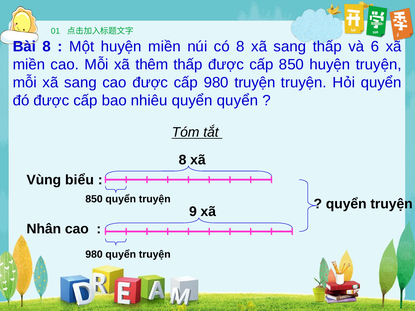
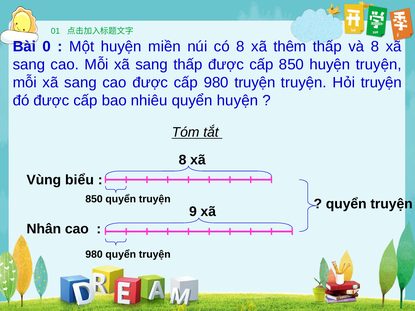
Bài 8: 8 -> 0
8 xã sang: sang -> thêm
và 6: 6 -> 8
miền at (29, 65): miền -> sang
cao Mỗi xã thêm: thêm -> sang
Hỏi quyển: quyển -> truyện
quyển quyển: quyển -> huyện
